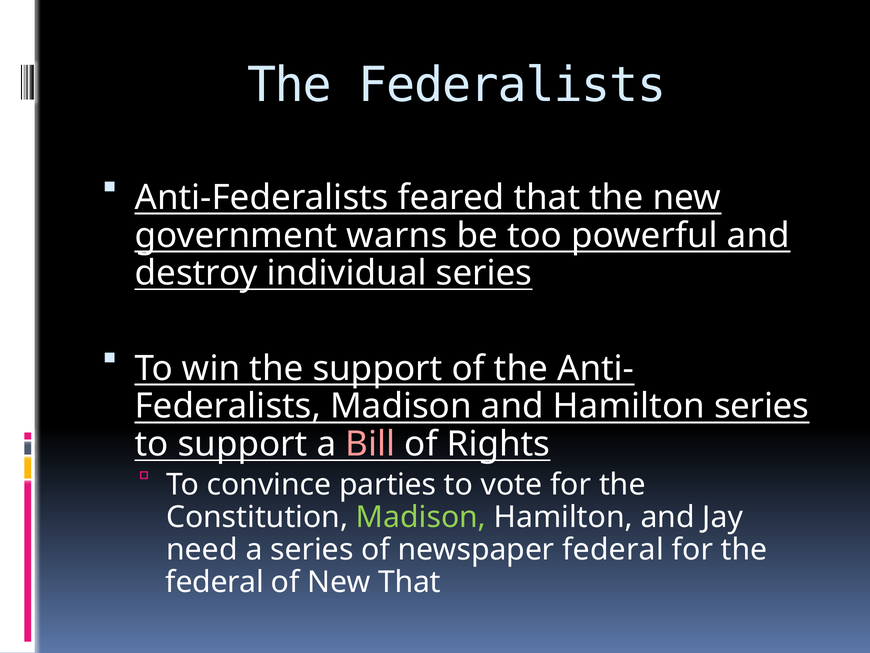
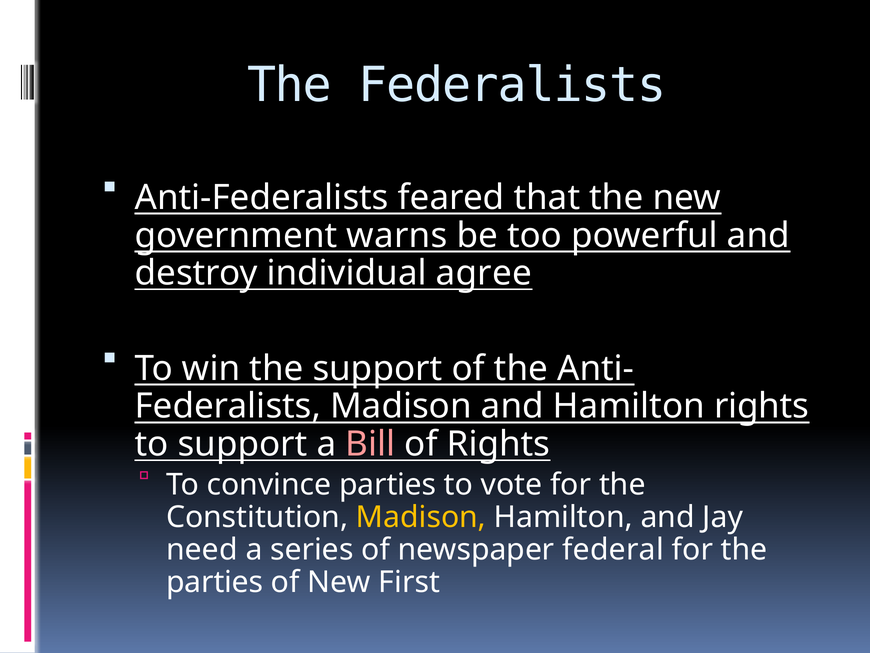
individual series: series -> agree
Hamilton series: series -> rights
Madison at (421, 517) colour: light green -> yellow
federal at (215, 582): federal -> parties
New That: That -> First
